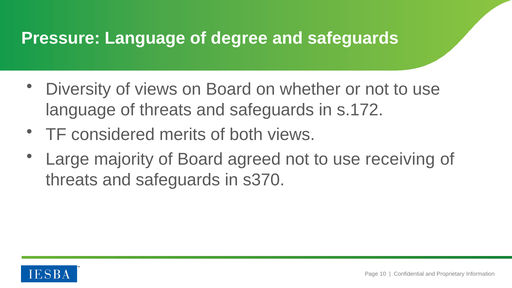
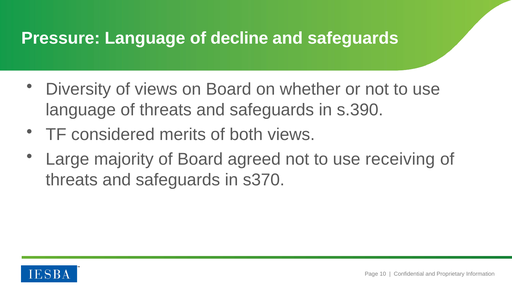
degree: degree -> decline
s.172: s.172 -> s.390
